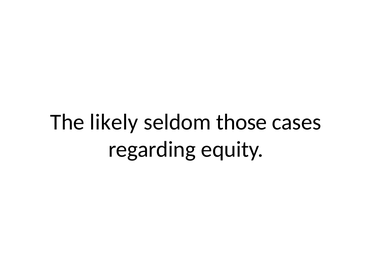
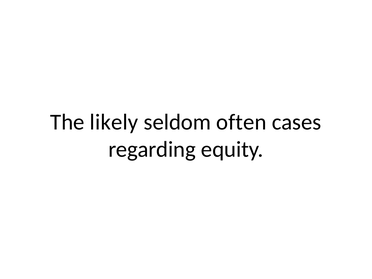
those: those -> often
